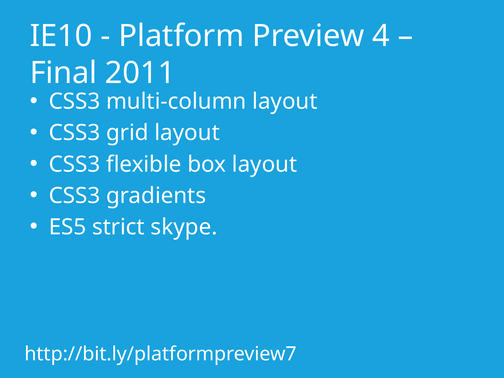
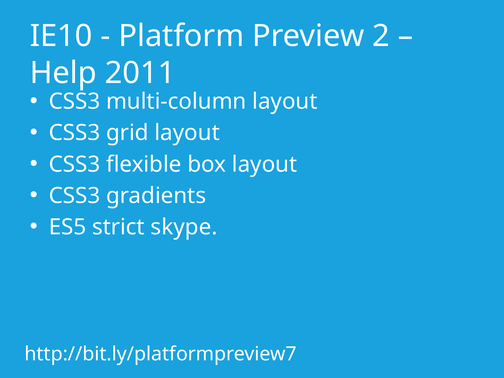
4: 4 -> 2
Final: Final -> Help
